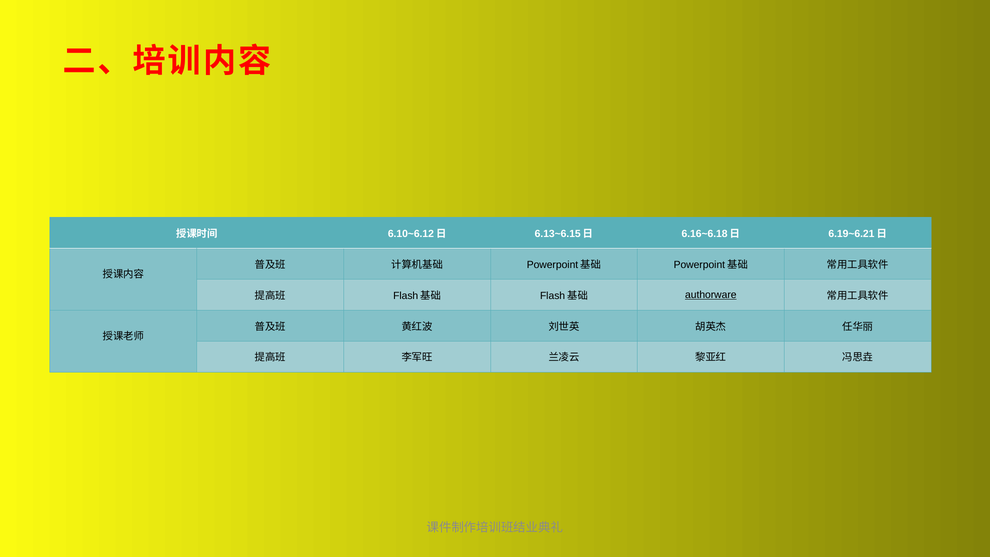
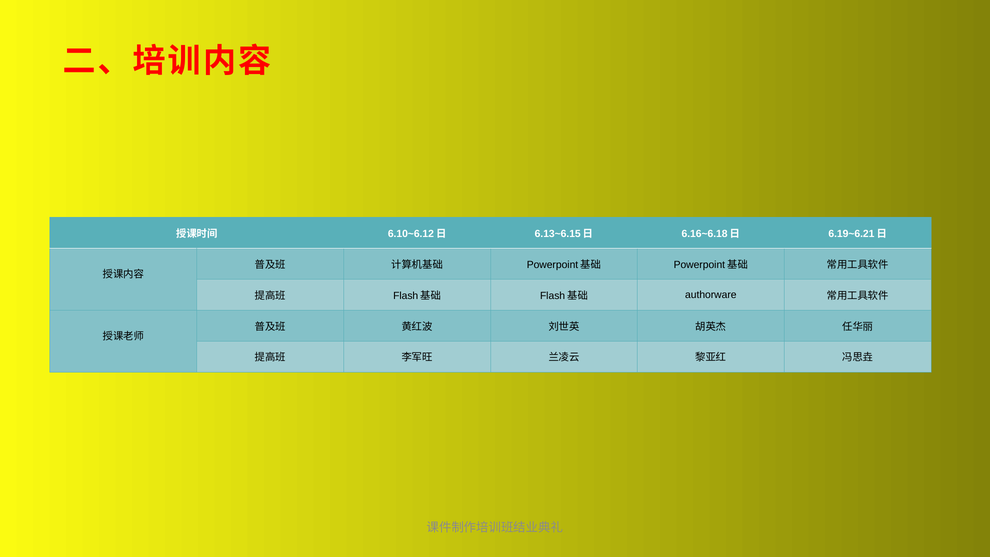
authorware underline: present -> none
